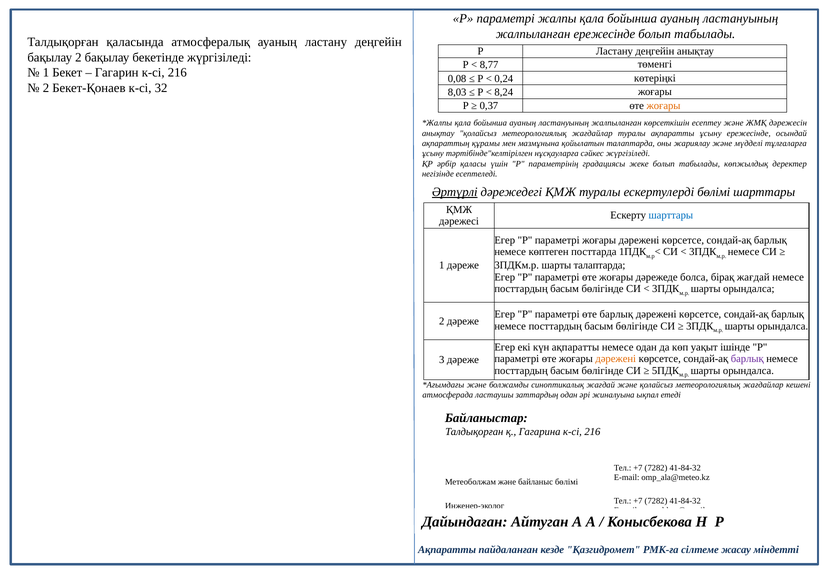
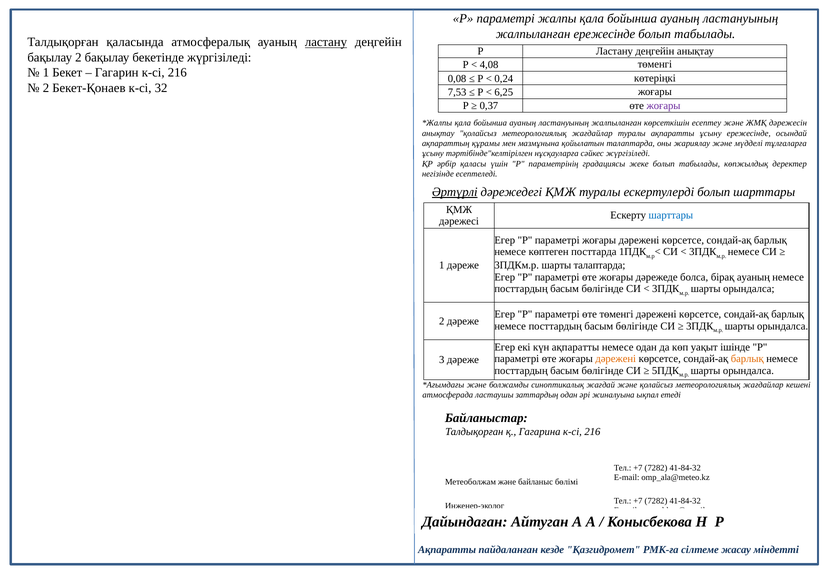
ластану at (326, 42) underline: none -> present
8,77: 8,77 -> 4,08
8,03: 8,03 -> 7,53
8,24: 8,24 -> 6,25
жоғары at (664, 105) colour: orange -> purple
ескертулерді бөлімі: бөлімі -> болып
бірақ жағдай: жағдай -> ауаның
өте барлық: барлық -> төменгі
барлық at (747, 359) colour: purple -> orange
